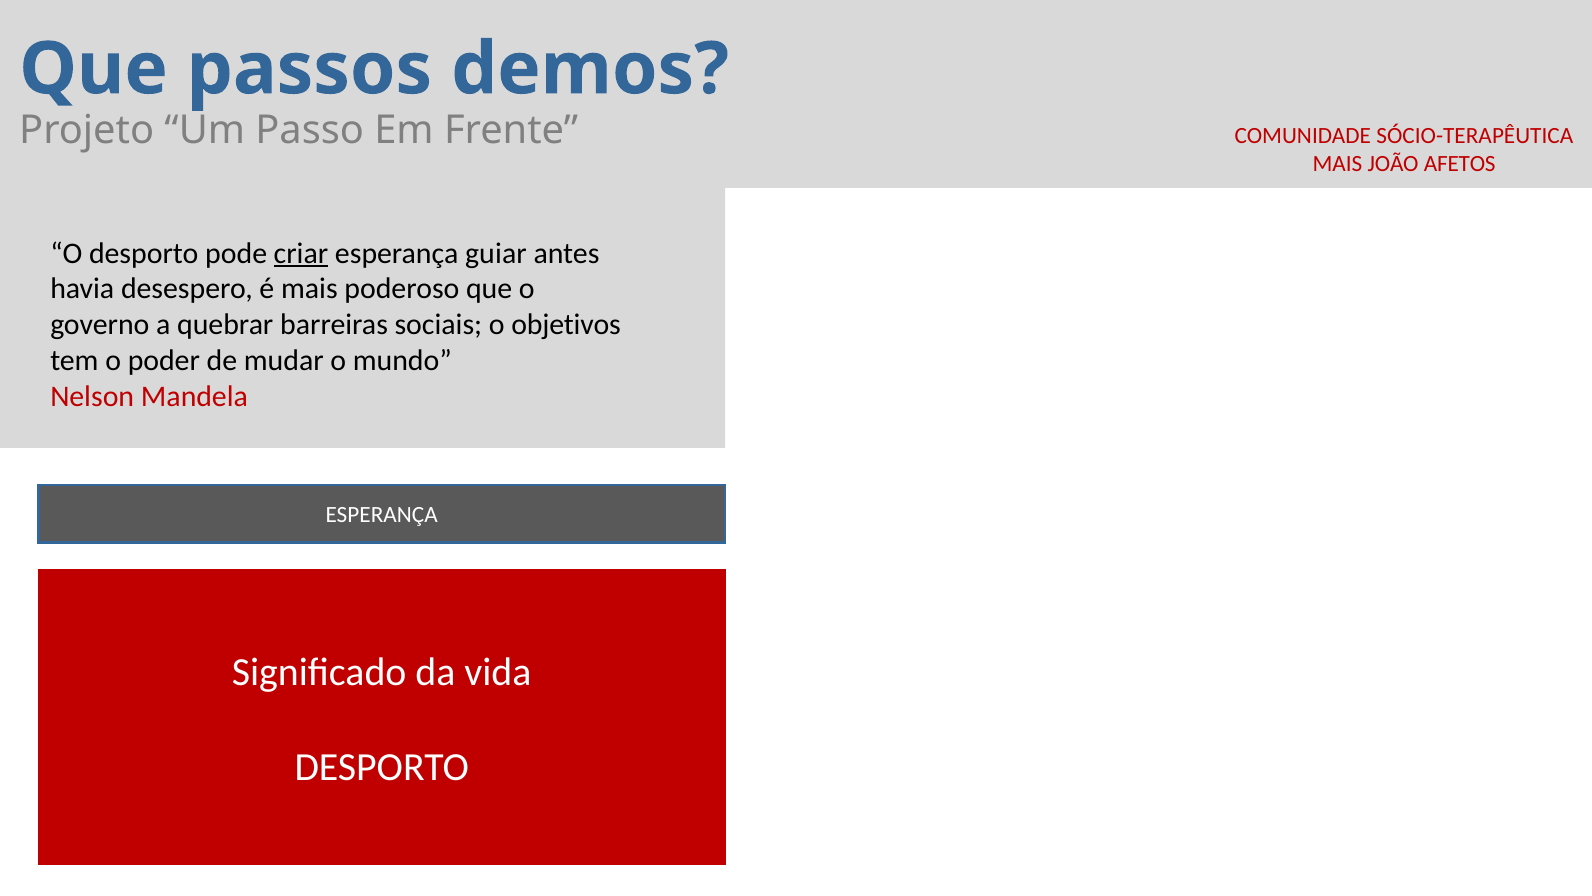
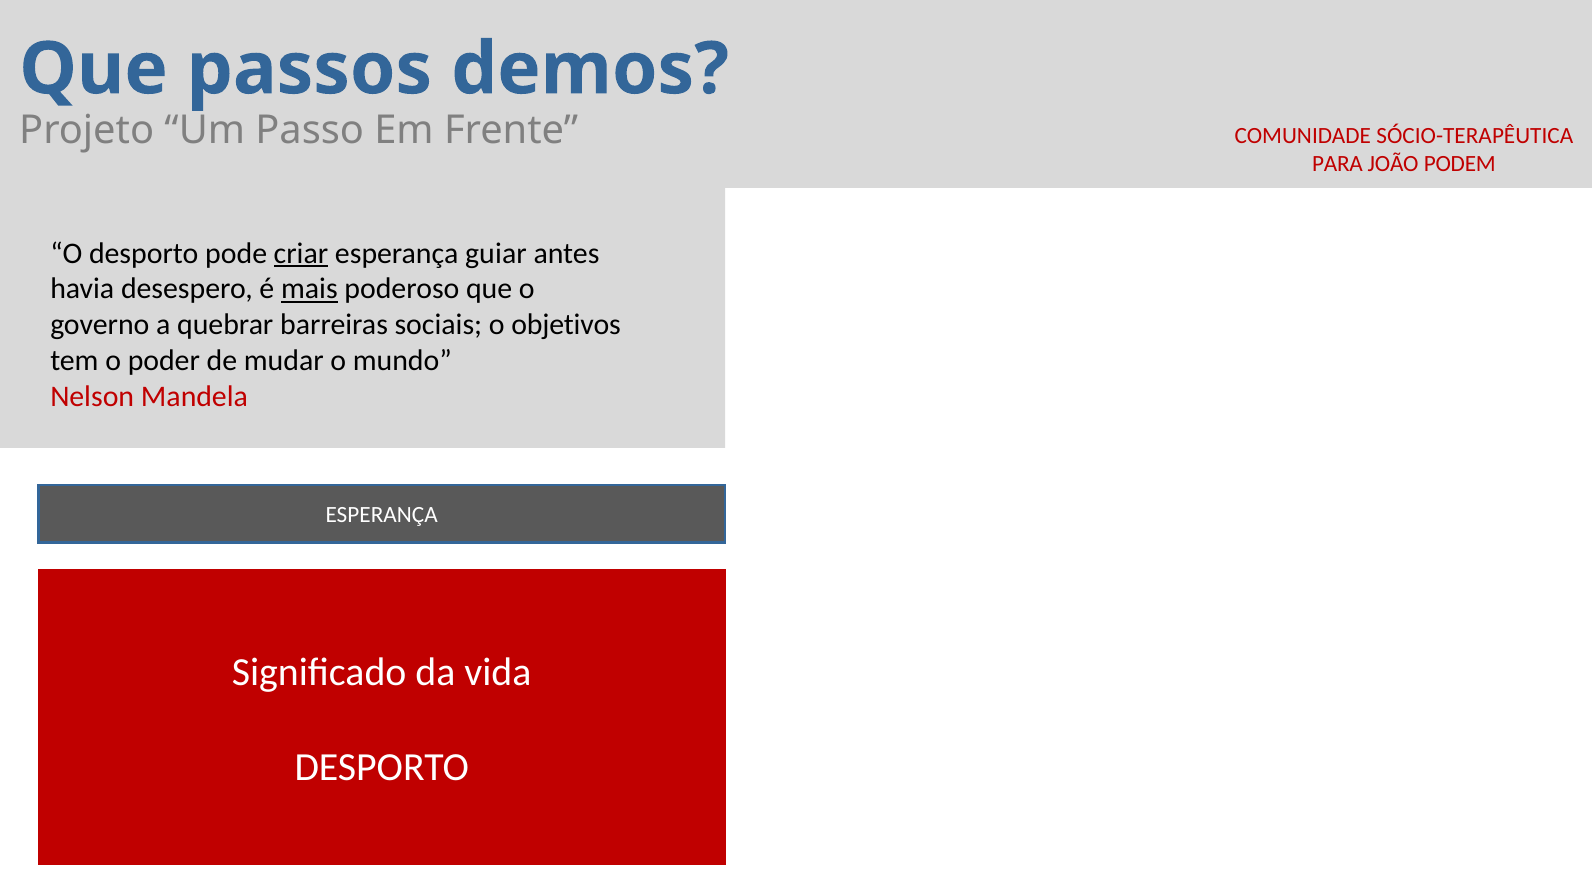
MAIS at (1337, 164): MAIS -> PARA
JOÃO AFETOS: AFETOS -> PODEM
mais at (309, 289) underline: none -> present
